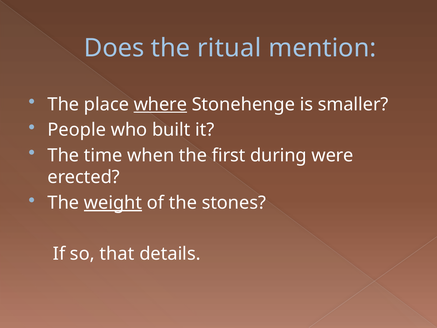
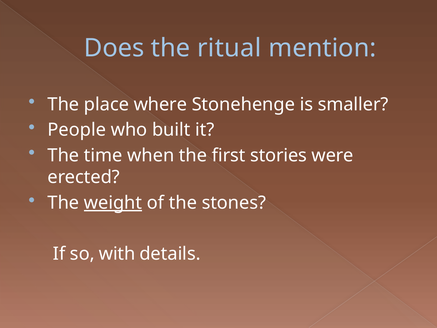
where underline: present -> none
during: during -> stories
that: that -> with
